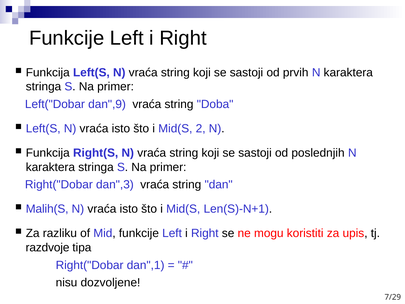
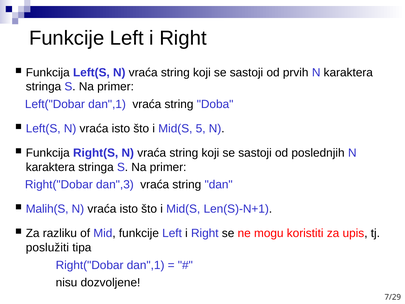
Left("Dobar dan",9: dan",9 -> dan",1
2: 2 -> 5
razdvoje: razdvoje -> poslužiti
